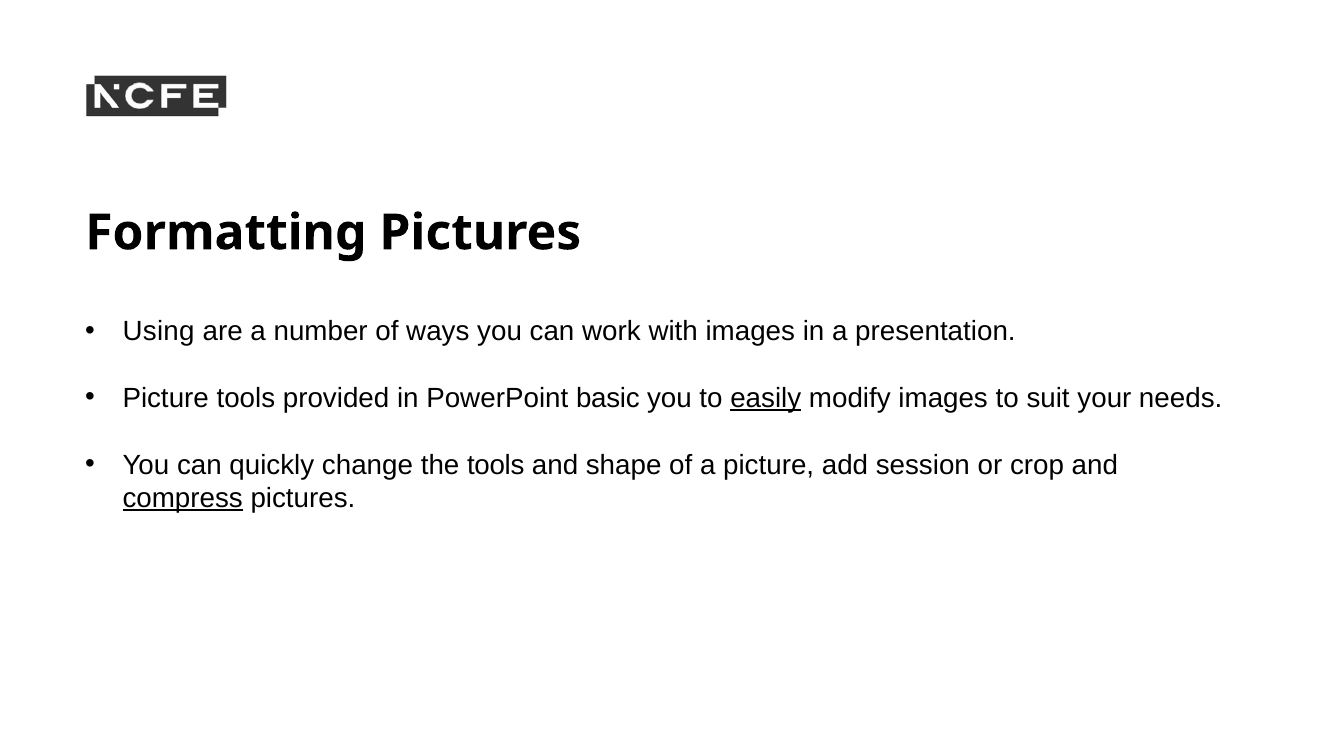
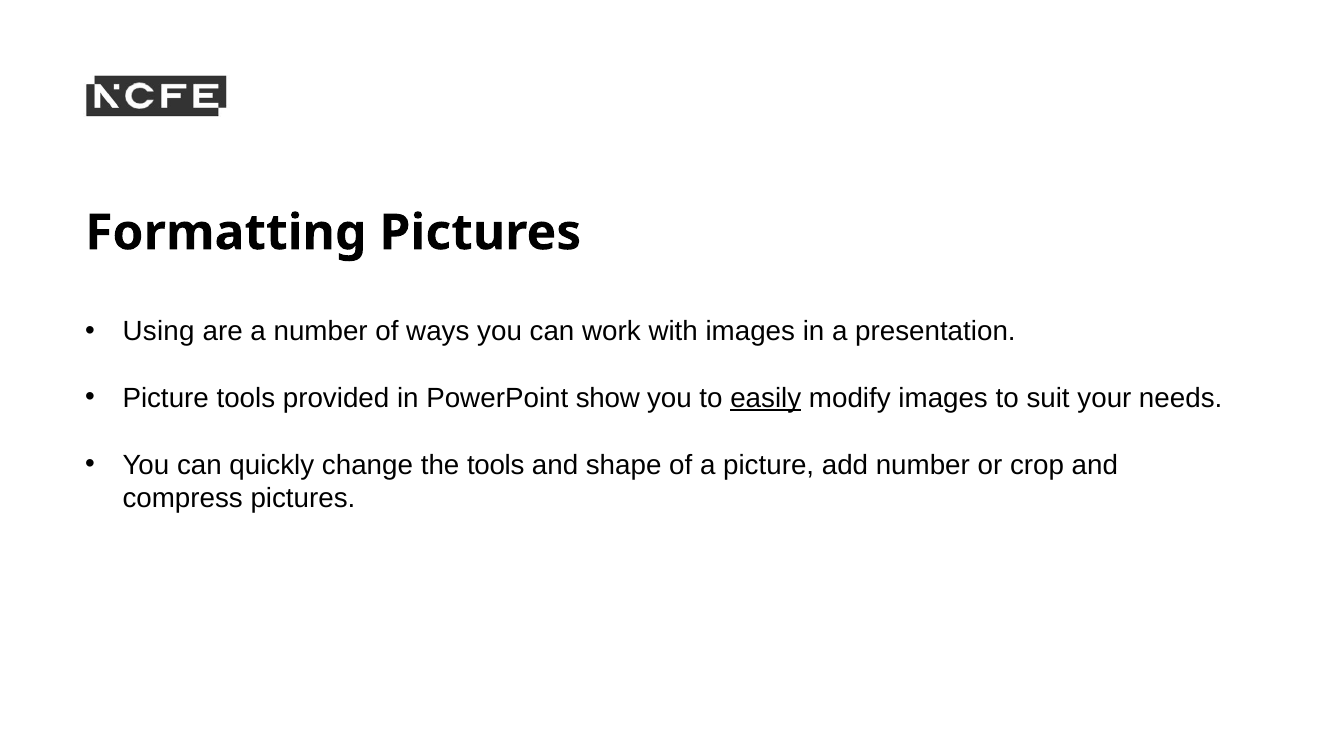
basic: basic -> show
add session: session -> number
compress underline: present -> none
